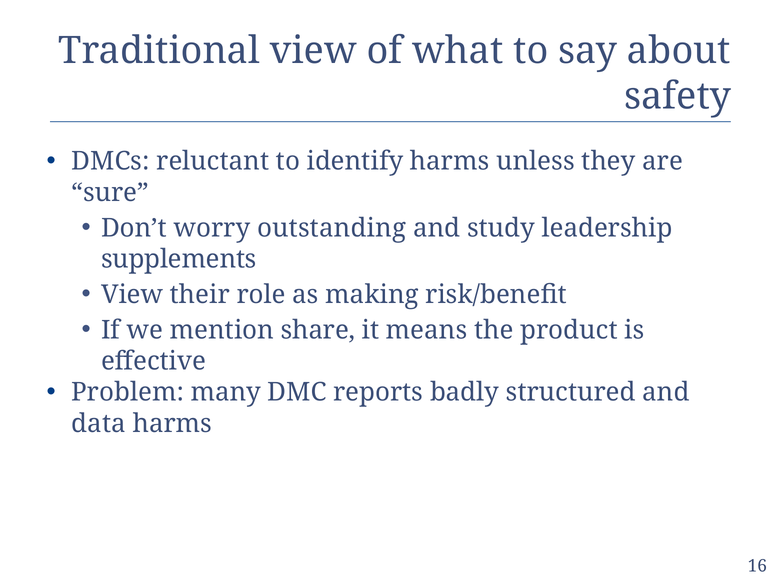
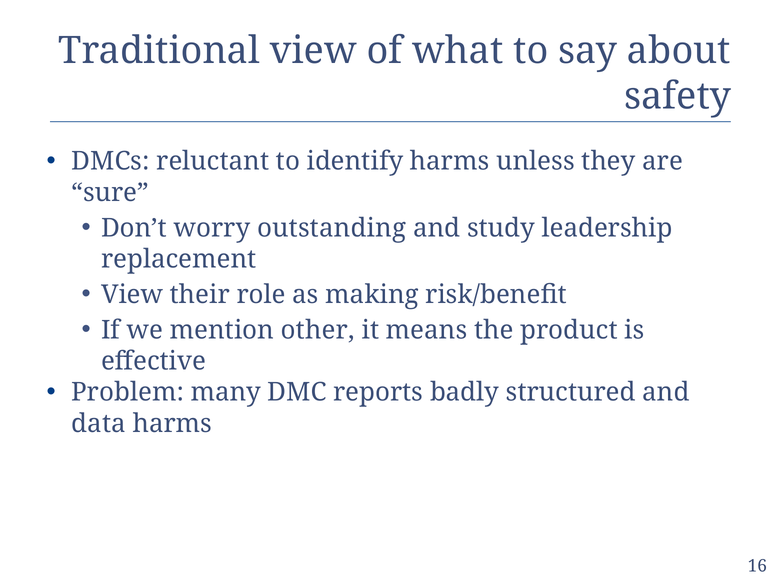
supplements: supplements -> replacement
share: share -> other
